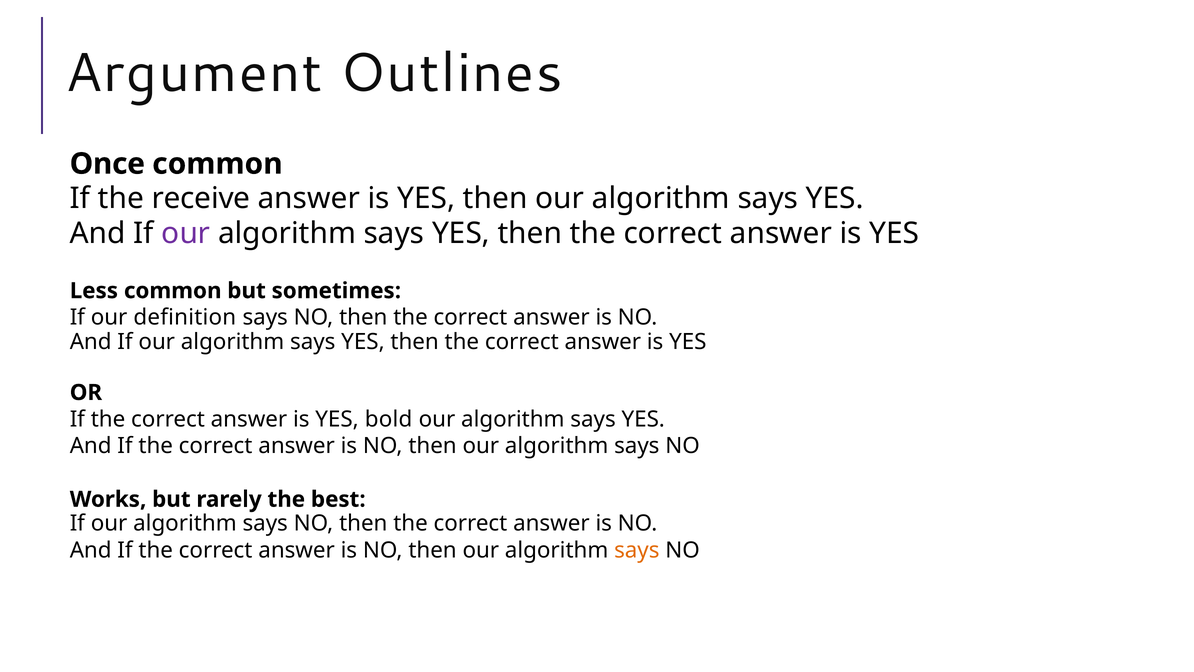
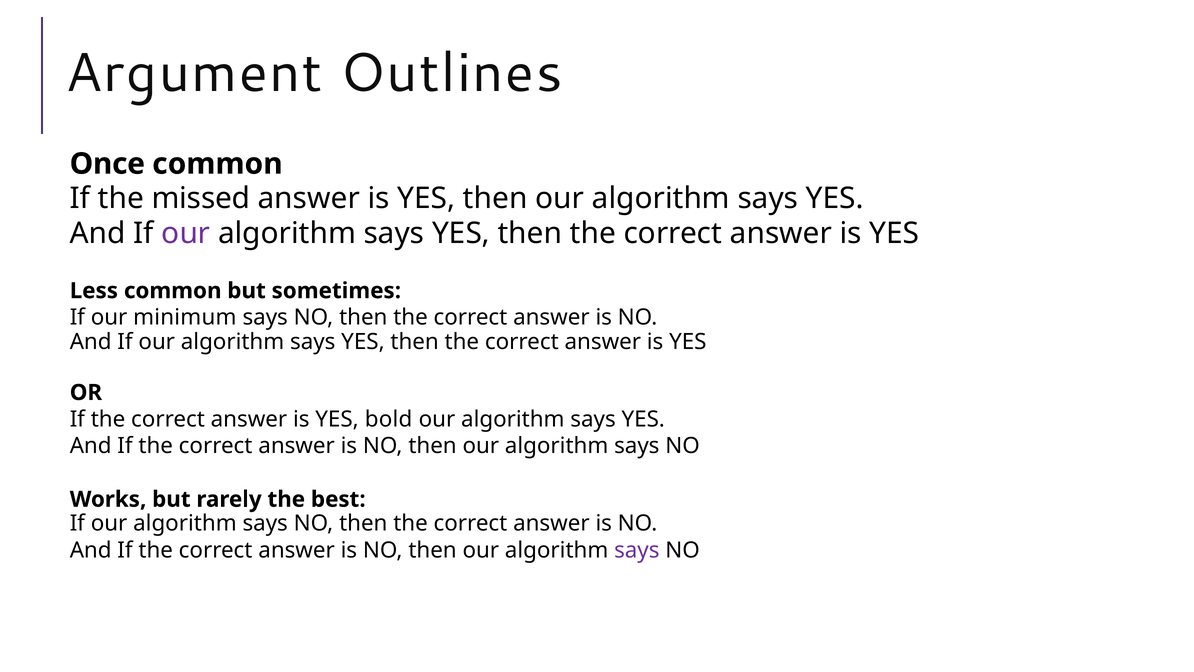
receive: receive -> missed
definition: definition -> minimum
says at (637, 550) colour: orange -> purple
